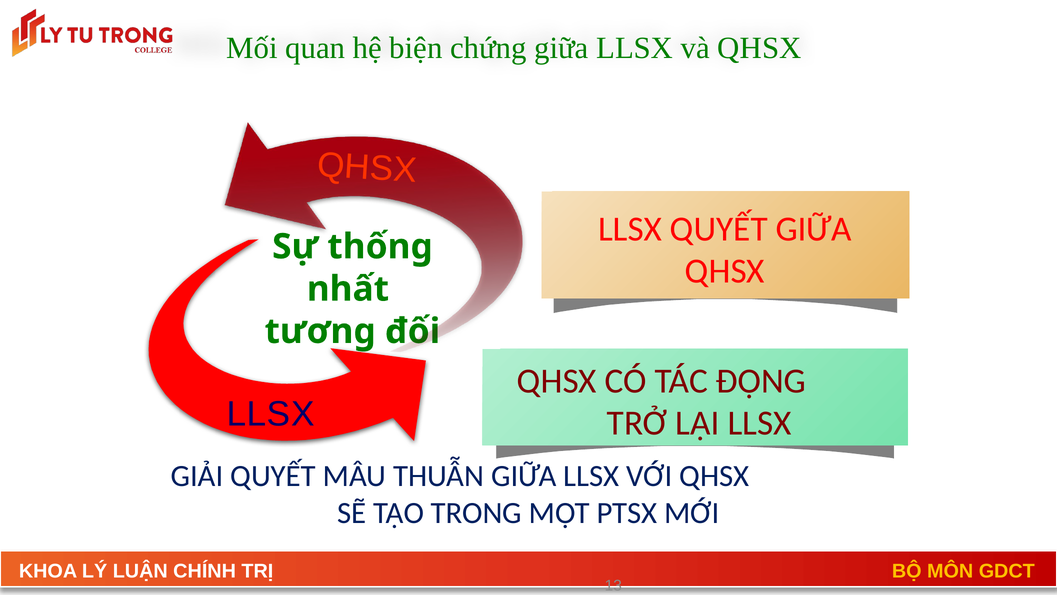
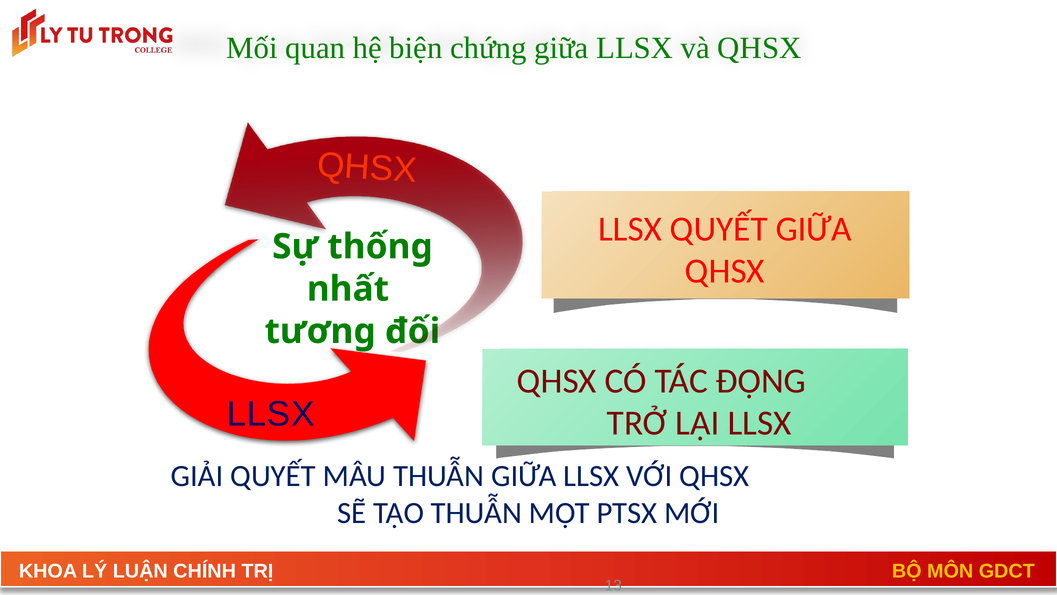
TẠO TRONG: TRONG -> THUẪN
